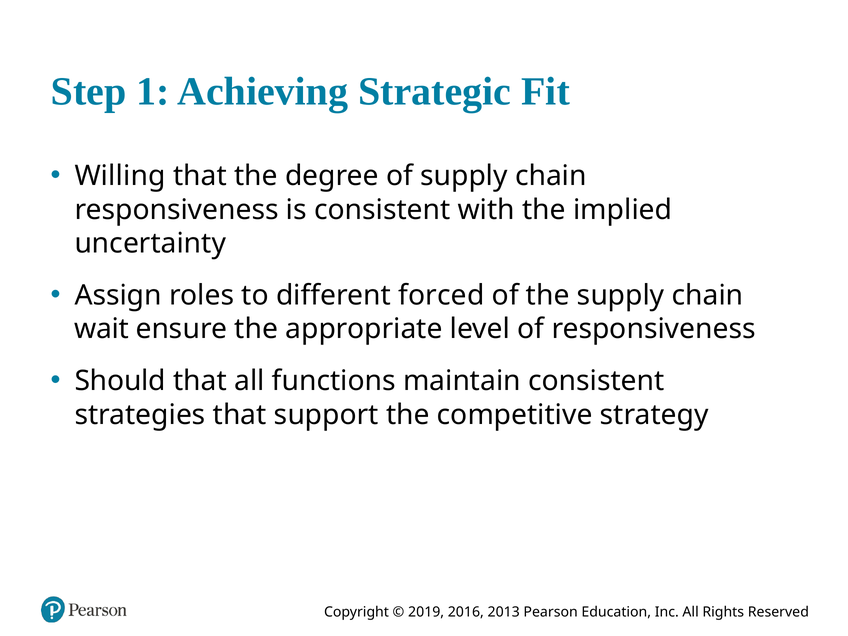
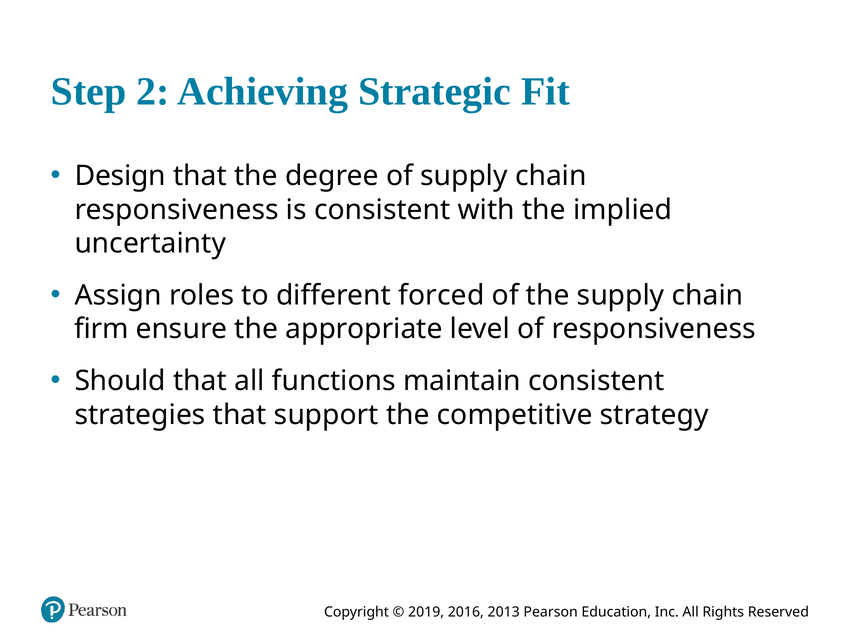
1: 1 -> 2
Willing: Willing -> Design
wait: wait -> firm
